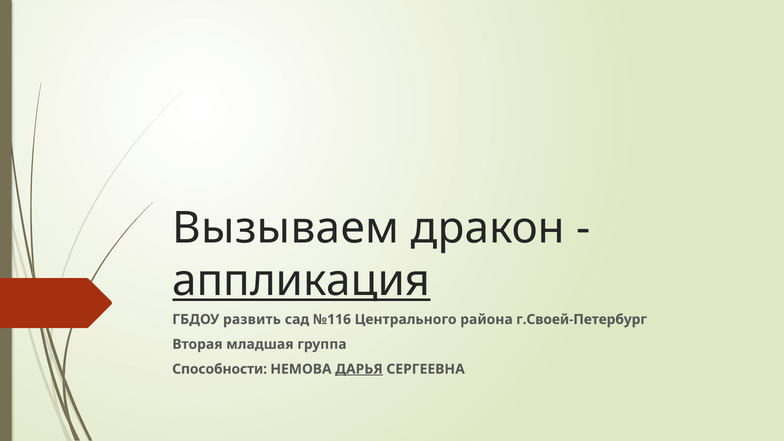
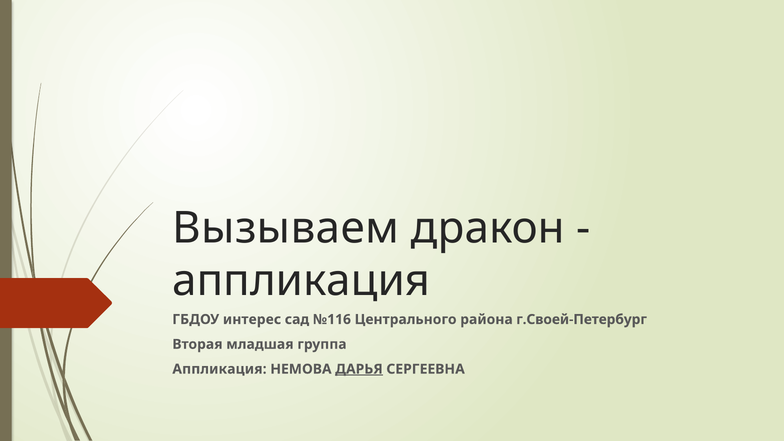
аппликация at (301, 281) underline: present -> none
развить: развить -> интерес
Способности at (220, 369): Способности -> Аппликация
